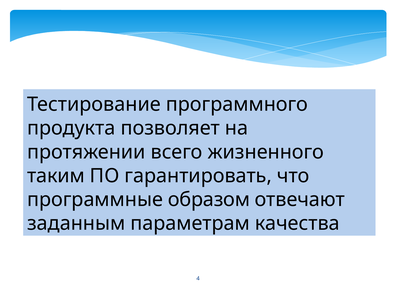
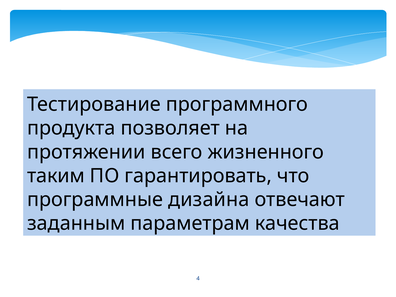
образом: образом -> дизайна
